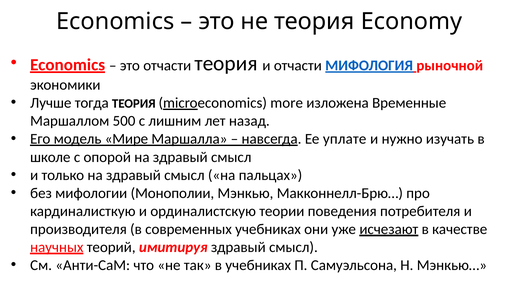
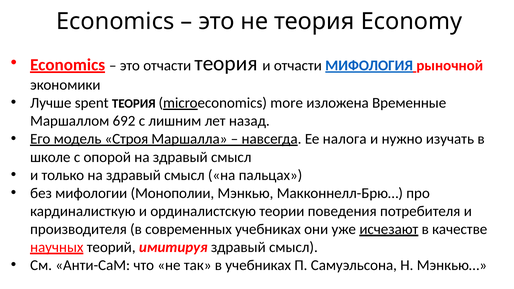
тогда: тогда -> spent
500: 500 -> 692
Мире: Мире -> Строя
уплате: уплате -> налога
